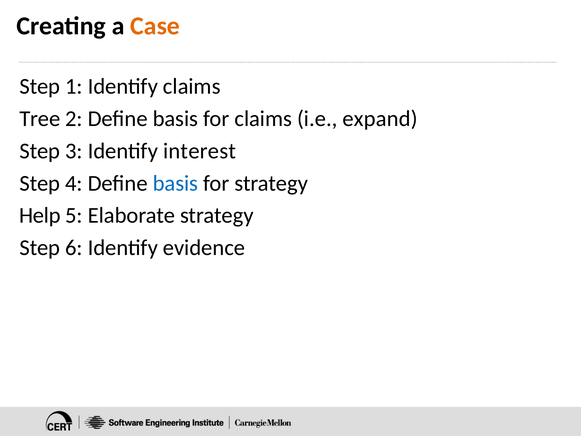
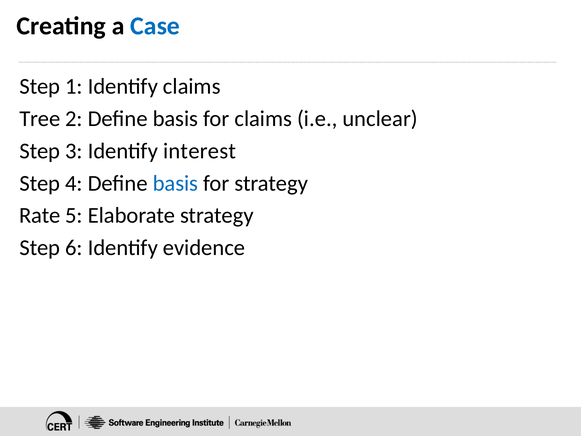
Case colour: orange -> blue
expand: expand -> unclear
Help: Help -> Rate
